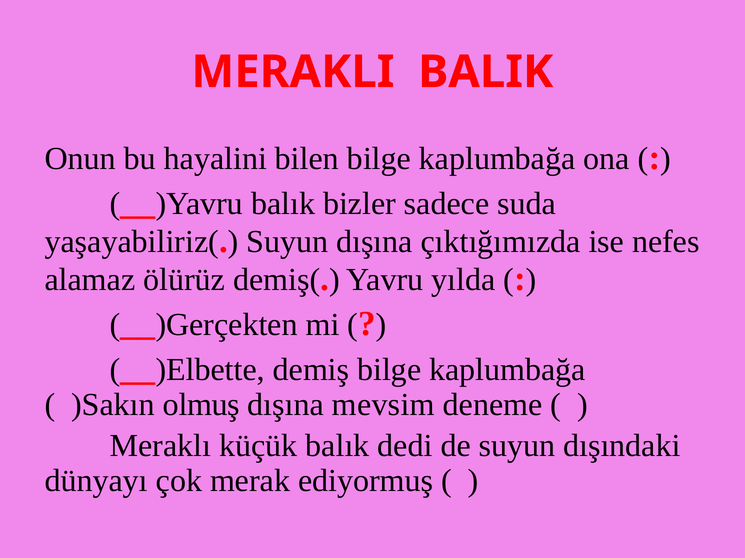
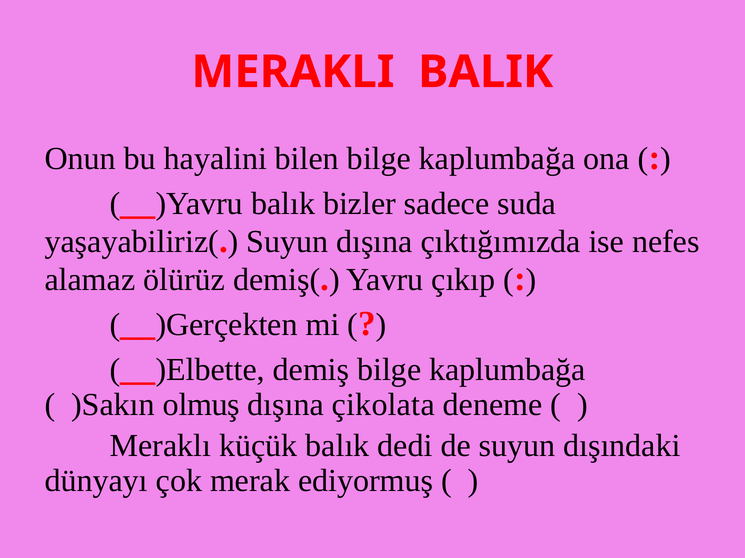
yılda: yılda -> çıkıp
mevsim: mevsim -> çikolata
